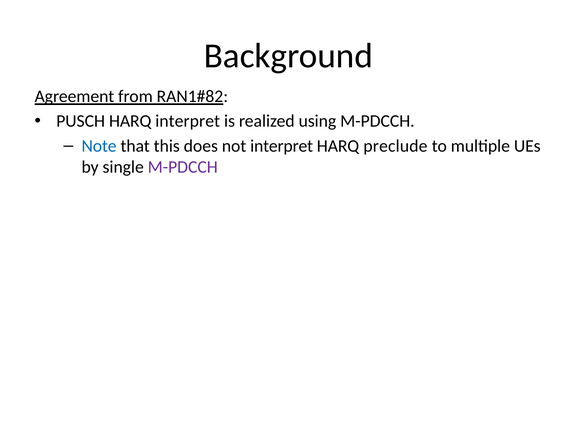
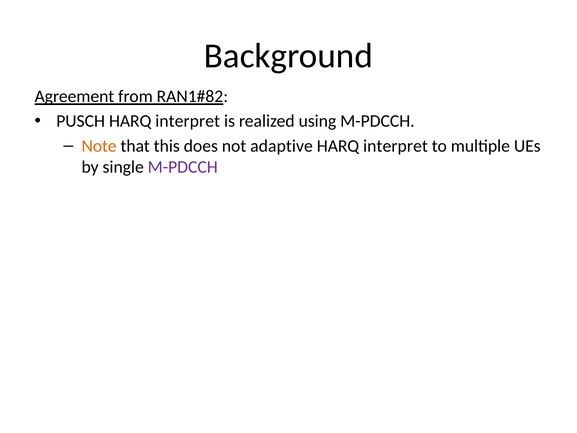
Note colour: blue -> orange
not interpret: interpret -> adaptive
preclude at (395, 146): preclude -> interpret
